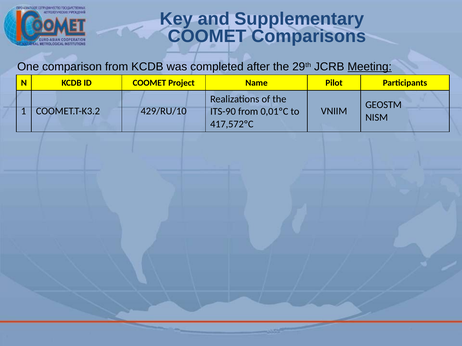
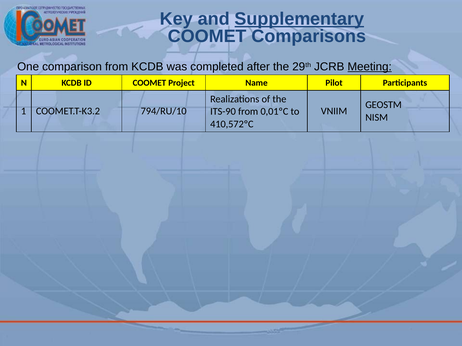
Supplementary underline: none -> present
429/RU/10: 429/RU/10 -> 794/RU/10
417,572ºC: 417,572ºC -> 410,572ºC
